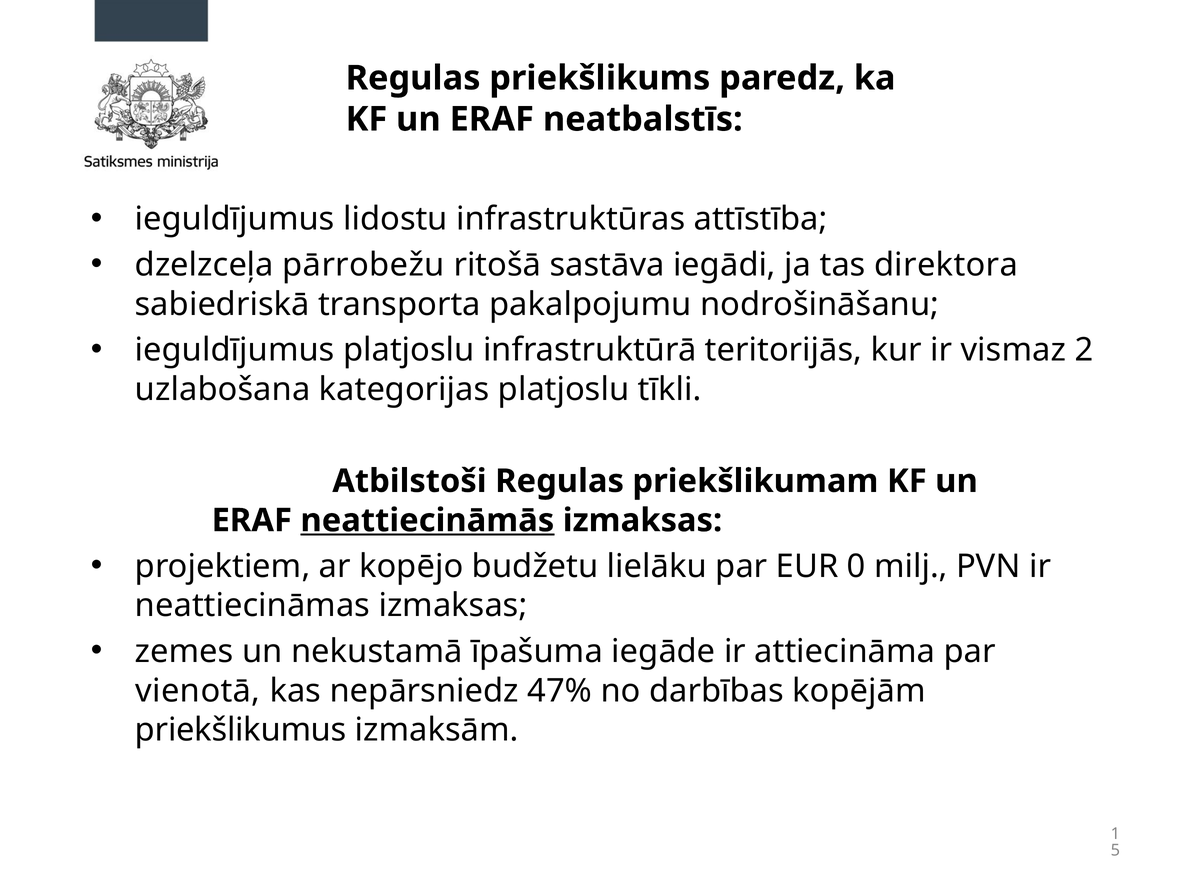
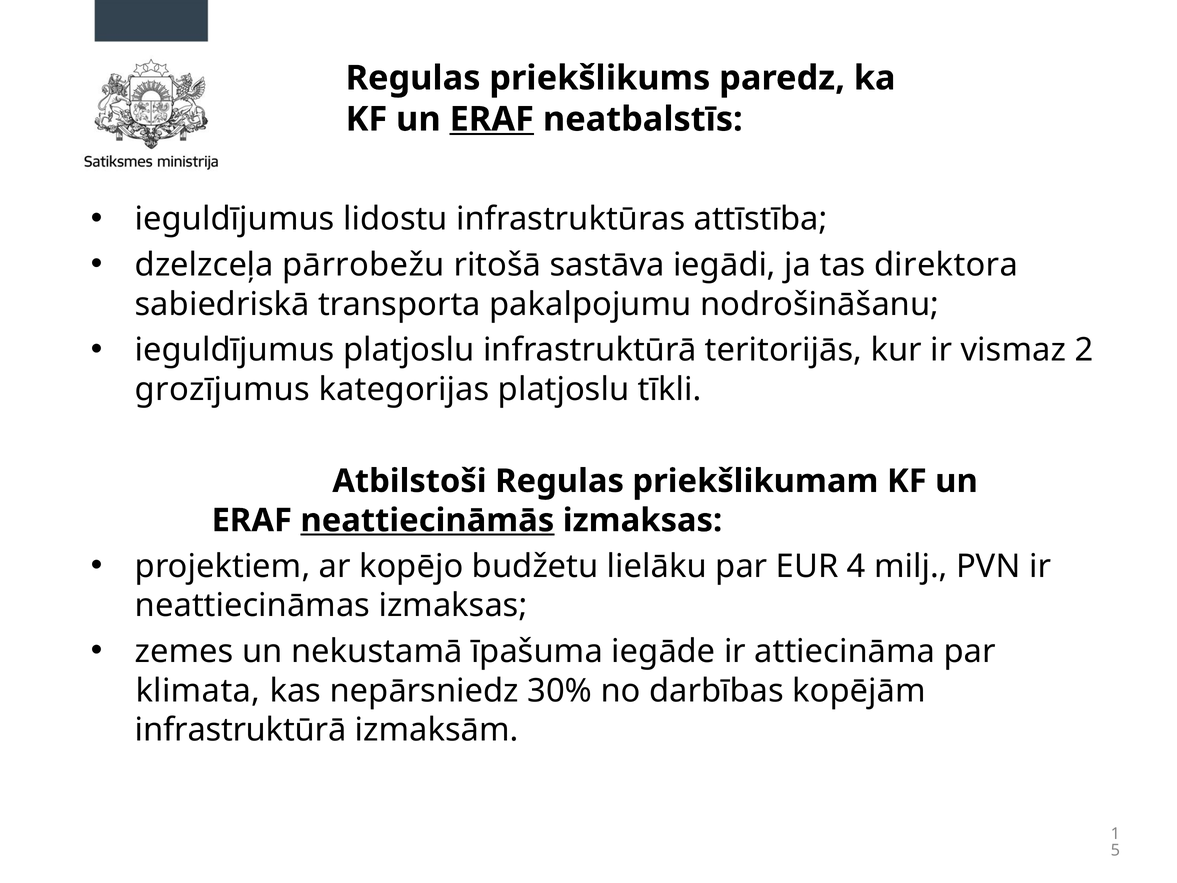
ERAF at (492, 119) underline: none -> present
uzlabošana: uzlabošana -> grozījumus
0: 0 -> 4
vienotā: vienotā -> klimata
47%: 47% -> 30%
priekšlikumus at (241, 730): priekšlikumus -> infrastruktūrā
